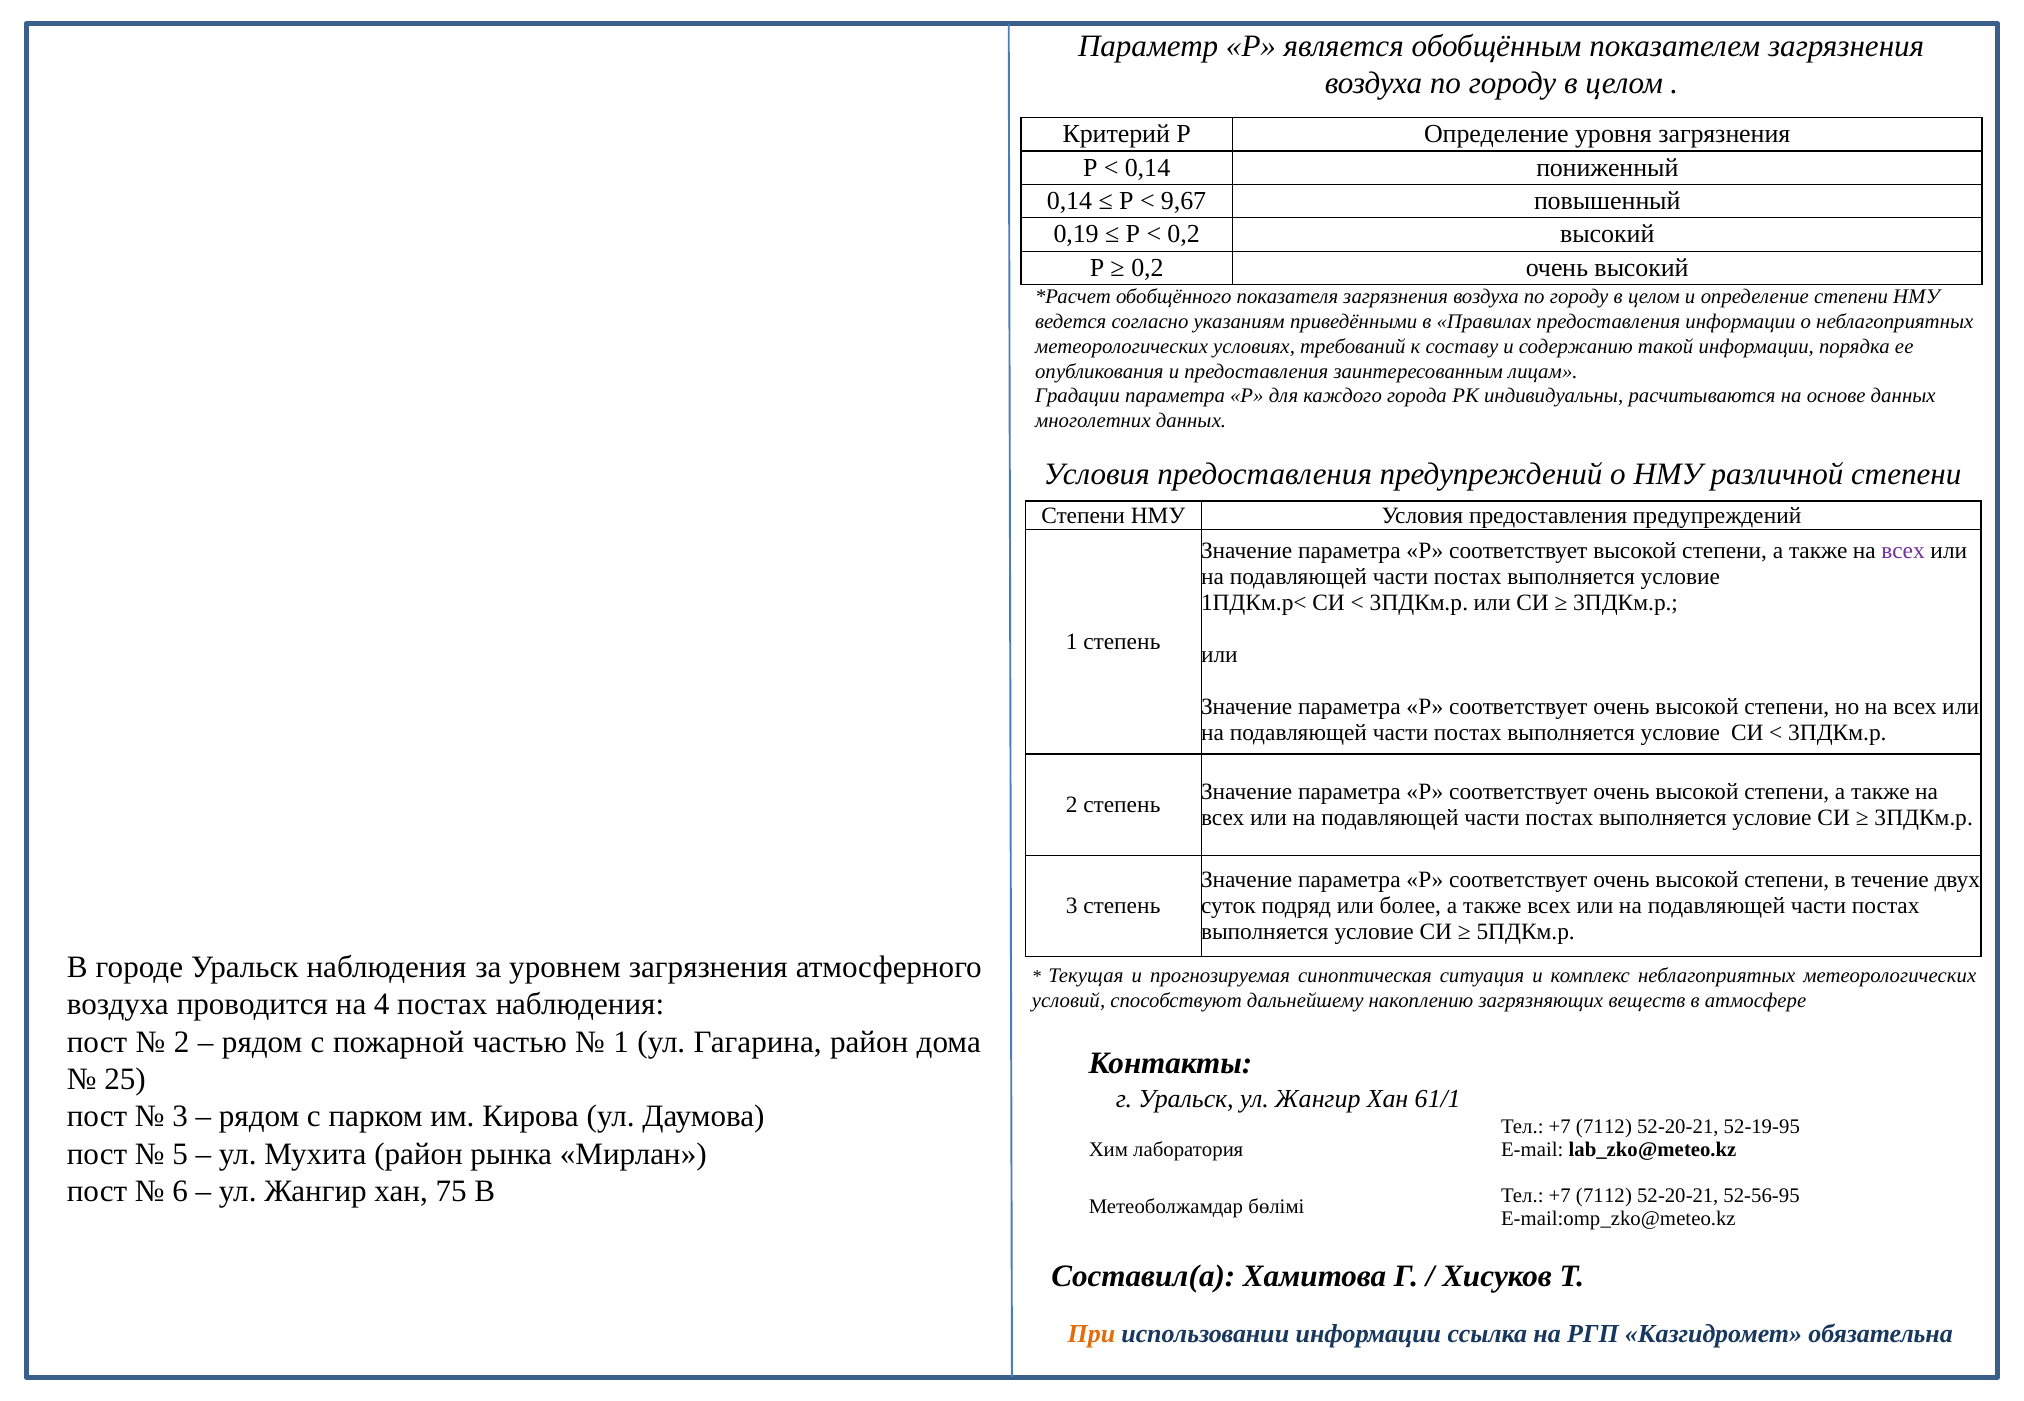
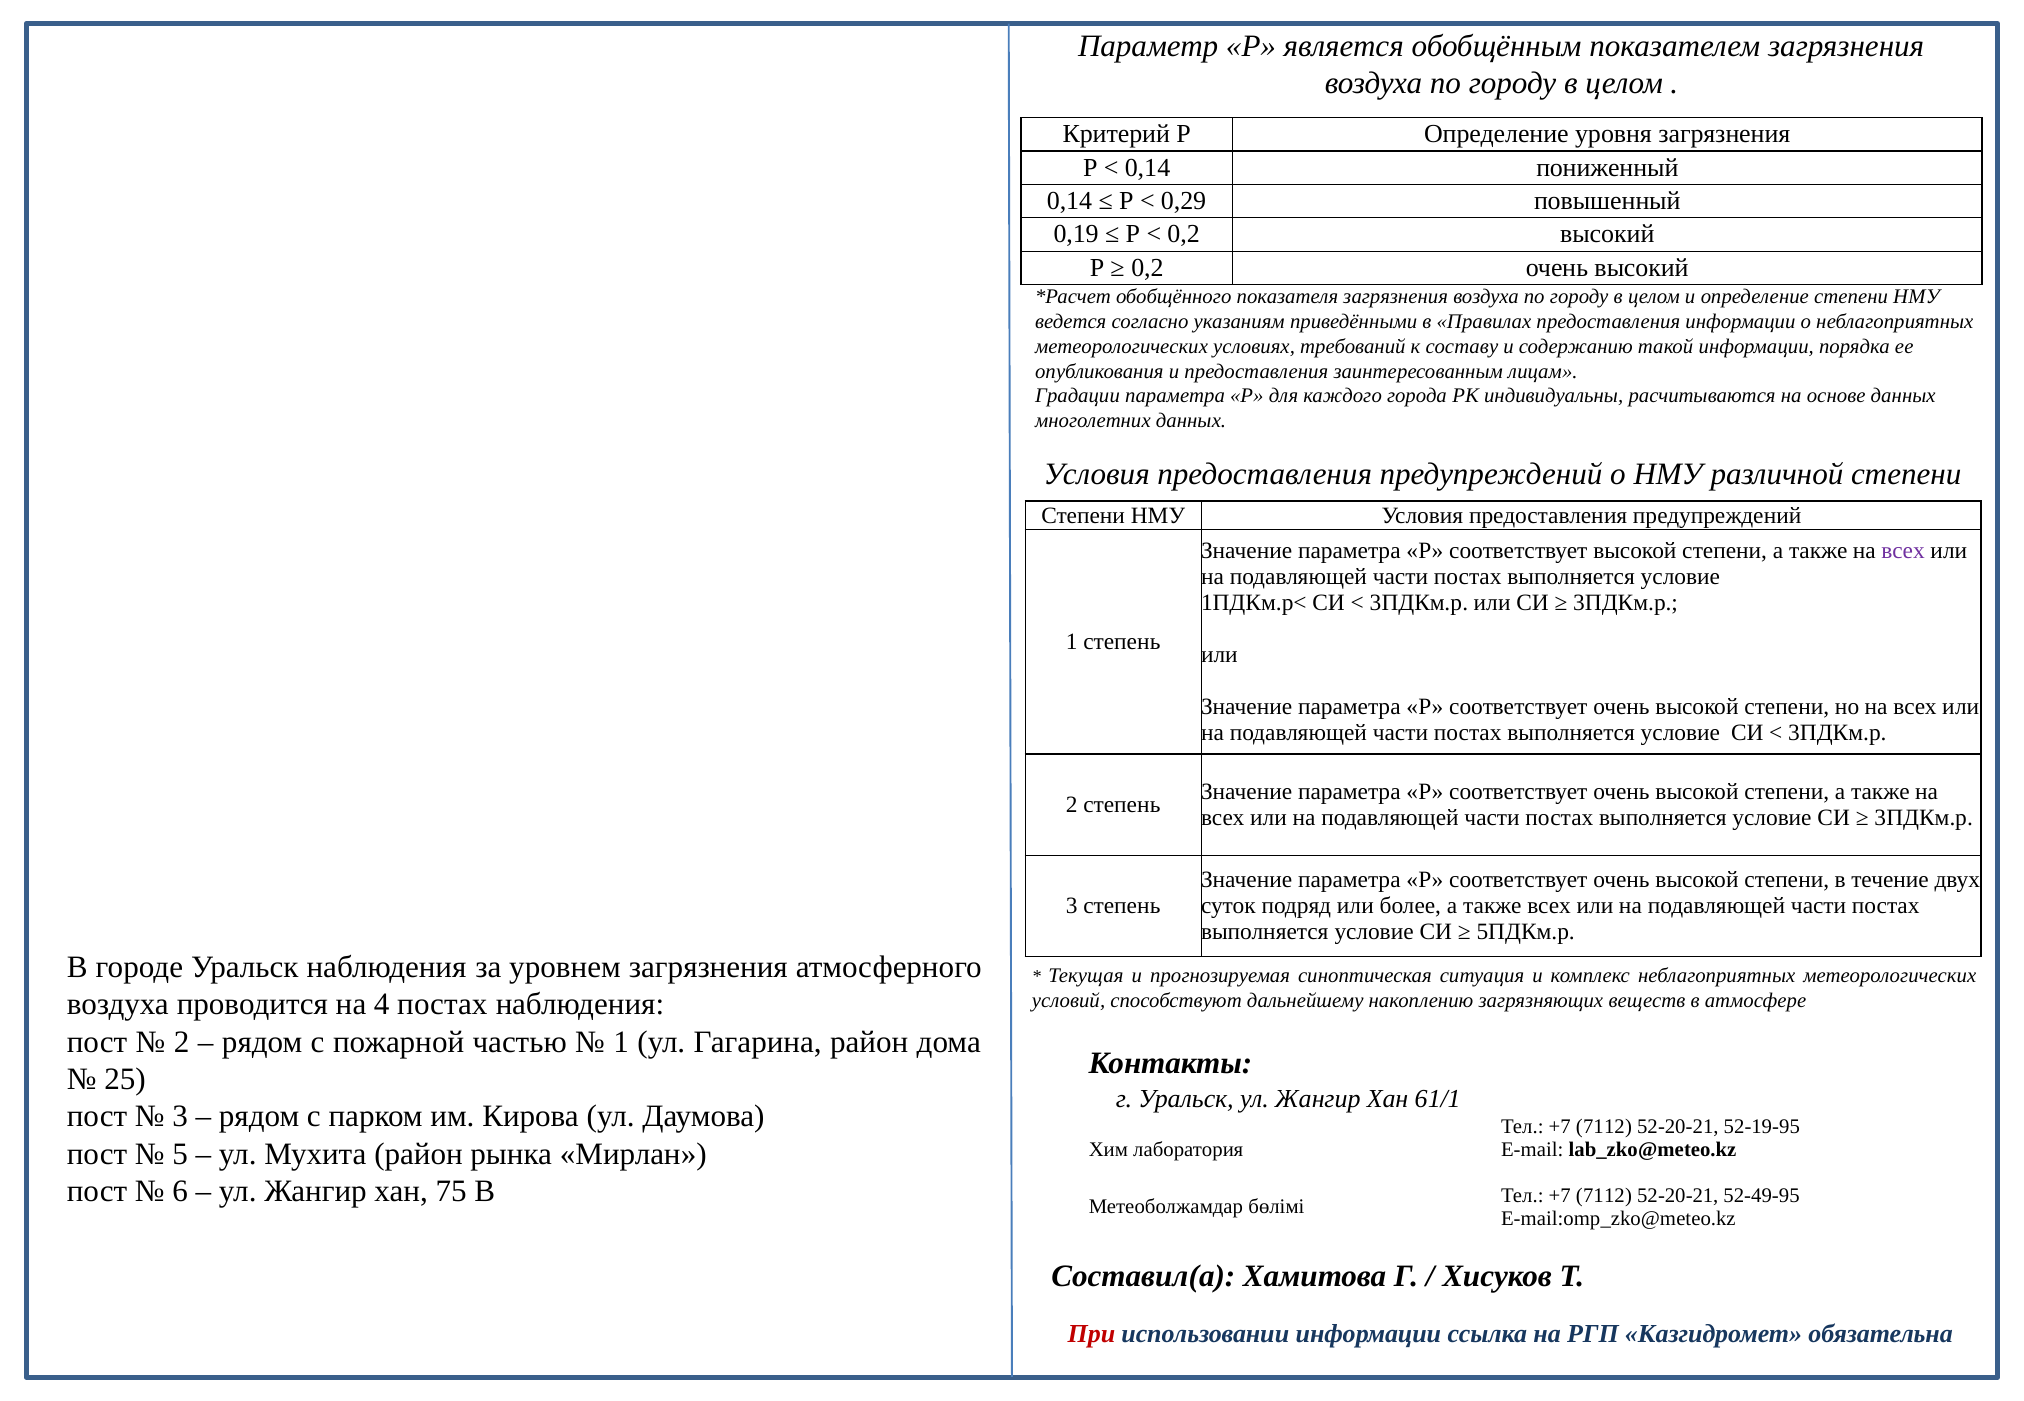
9,67: 9,67 -> 0,29
52-56-95: 52-56-95 -> 52-49-95
При colour: orange -> red
